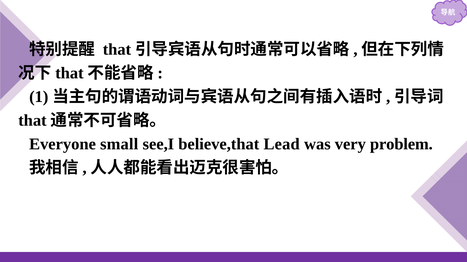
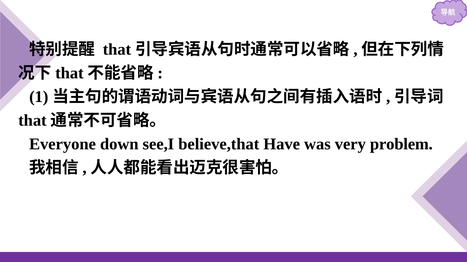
small: small -> down
Lead: Lead -> Have
